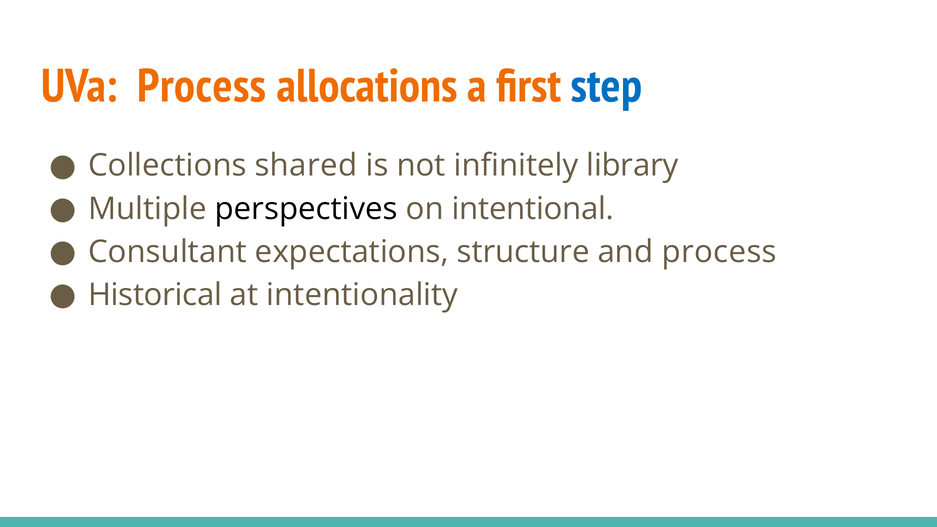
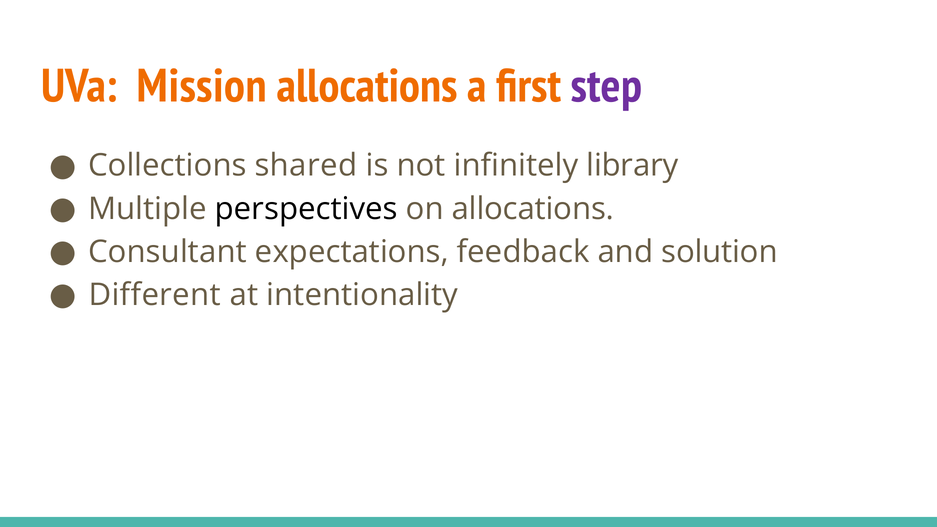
UVa Process: Process -> Mission
step colour: blue -> purple
on intentional: intentional -> allocations
structure: structure -> feedback
and process: process -> solution
Historical: Historical -> Different
